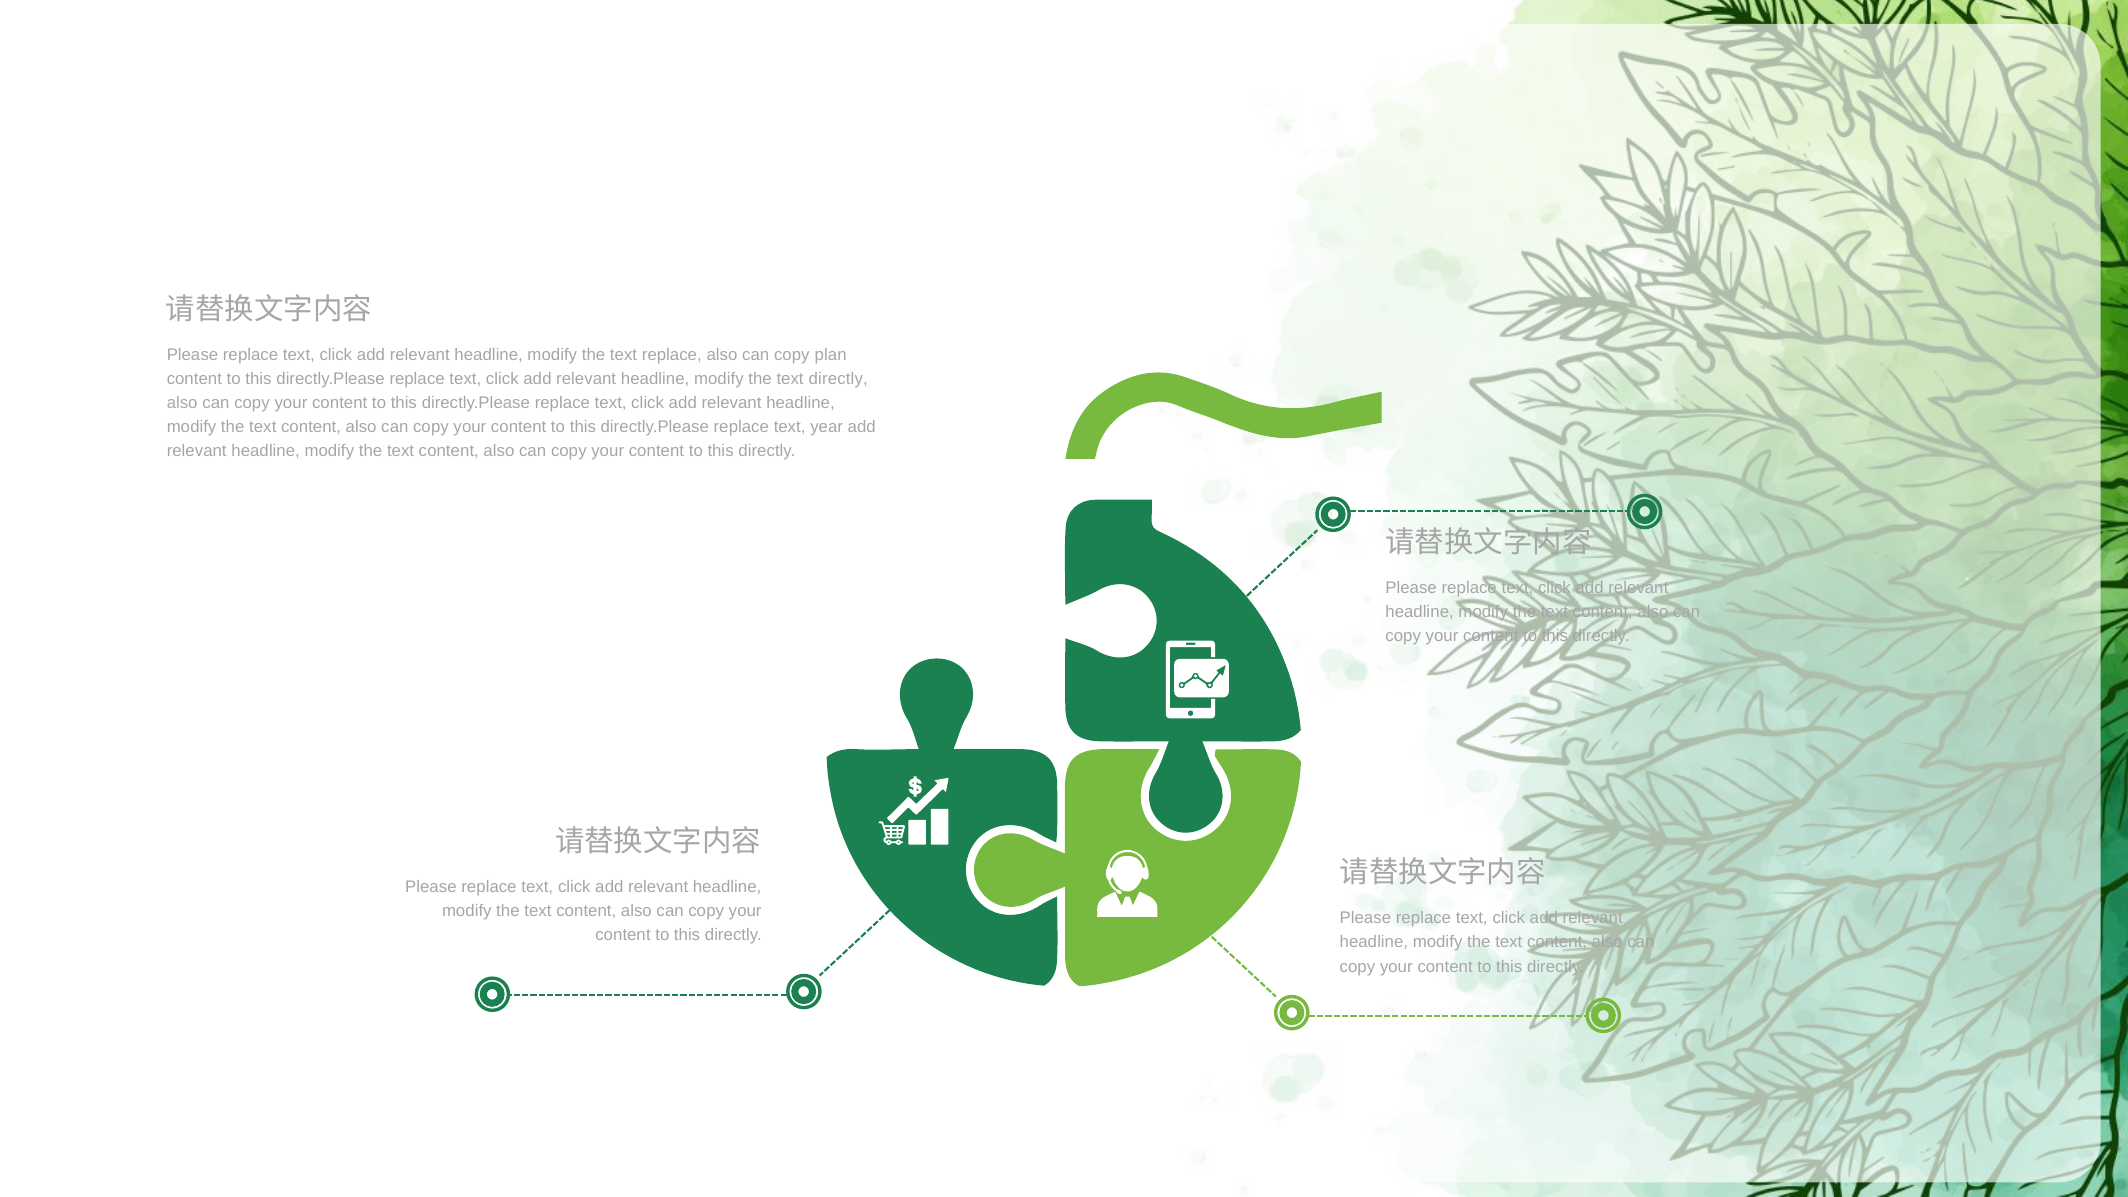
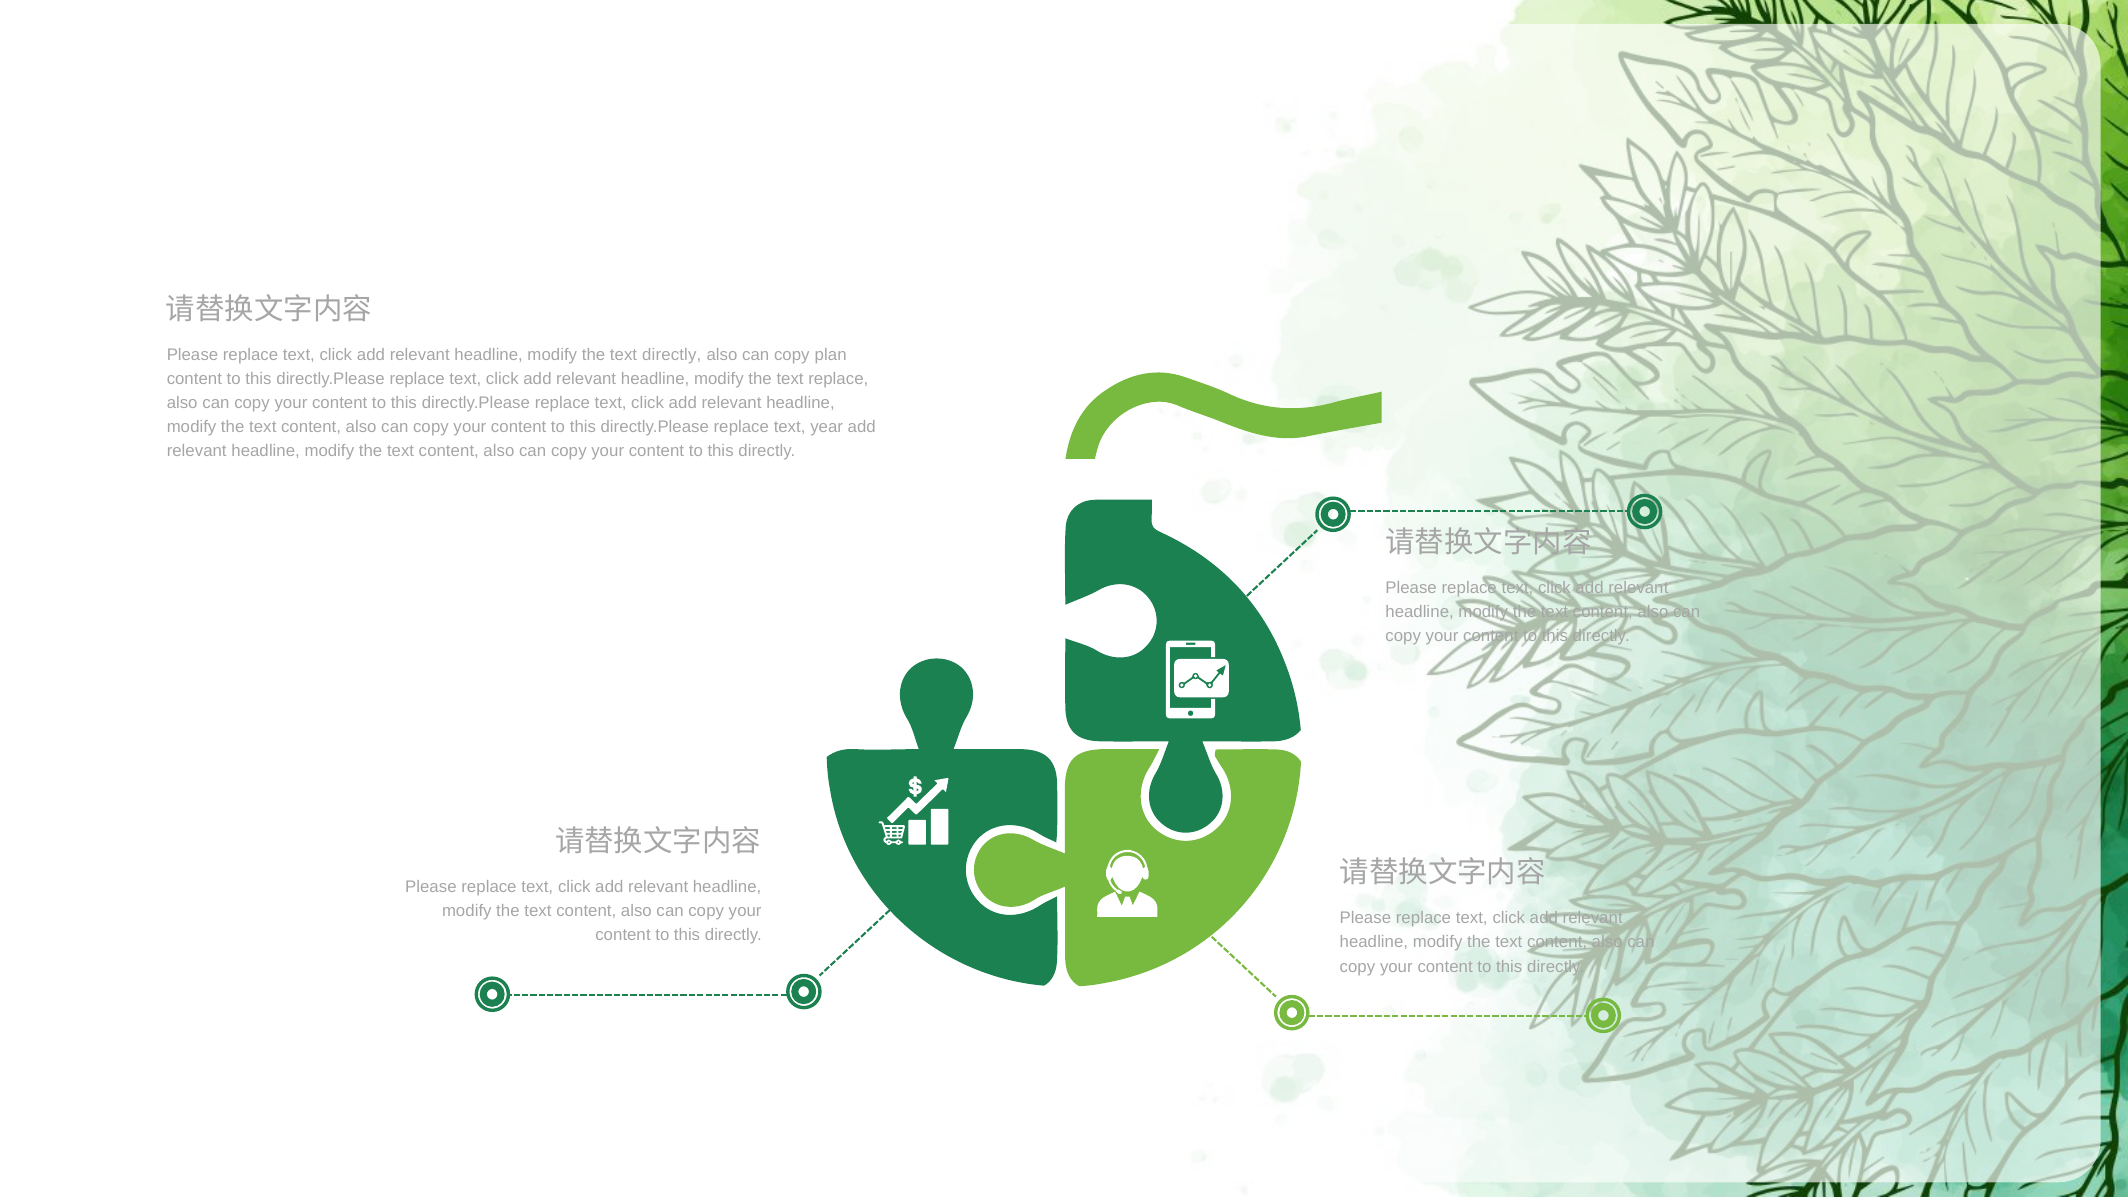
text replace: replace -> directly
text directly: directly -> replace
